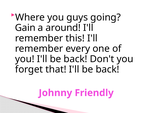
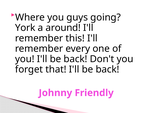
Gain: Gain -> York
